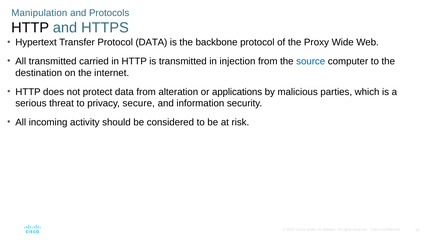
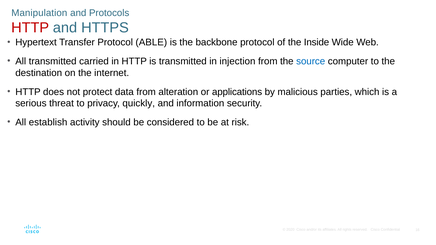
HTTP at (30, 28) colour: black -> red
Protocol DATA: DATA -> ABLE
Proxy: Proxy -> Inside
secure: secure -> quickly
incoming: incoming -> establish
